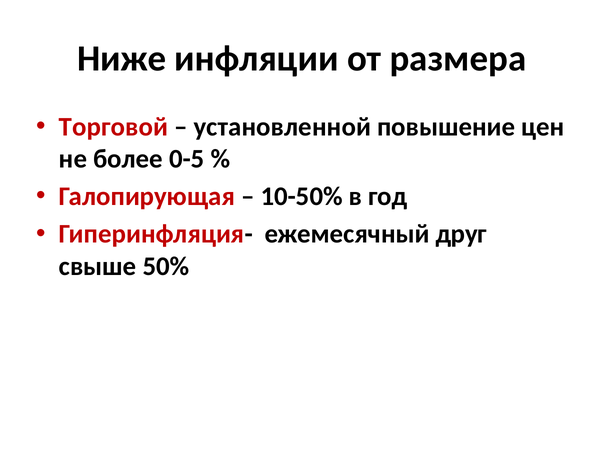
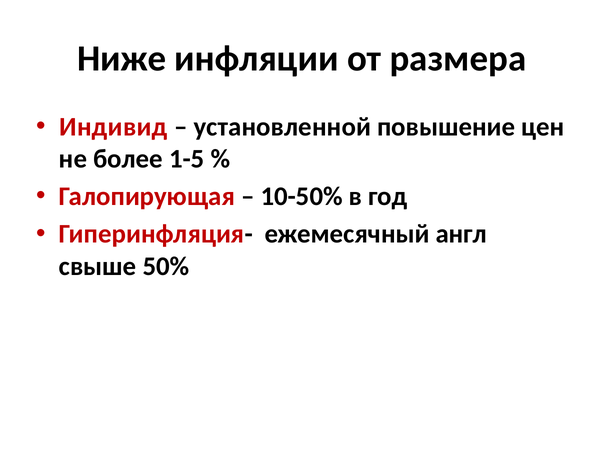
Торговой: Торговой -> Индивид
0-5: 0-5 -> 1-5
друг: друг -> англ
